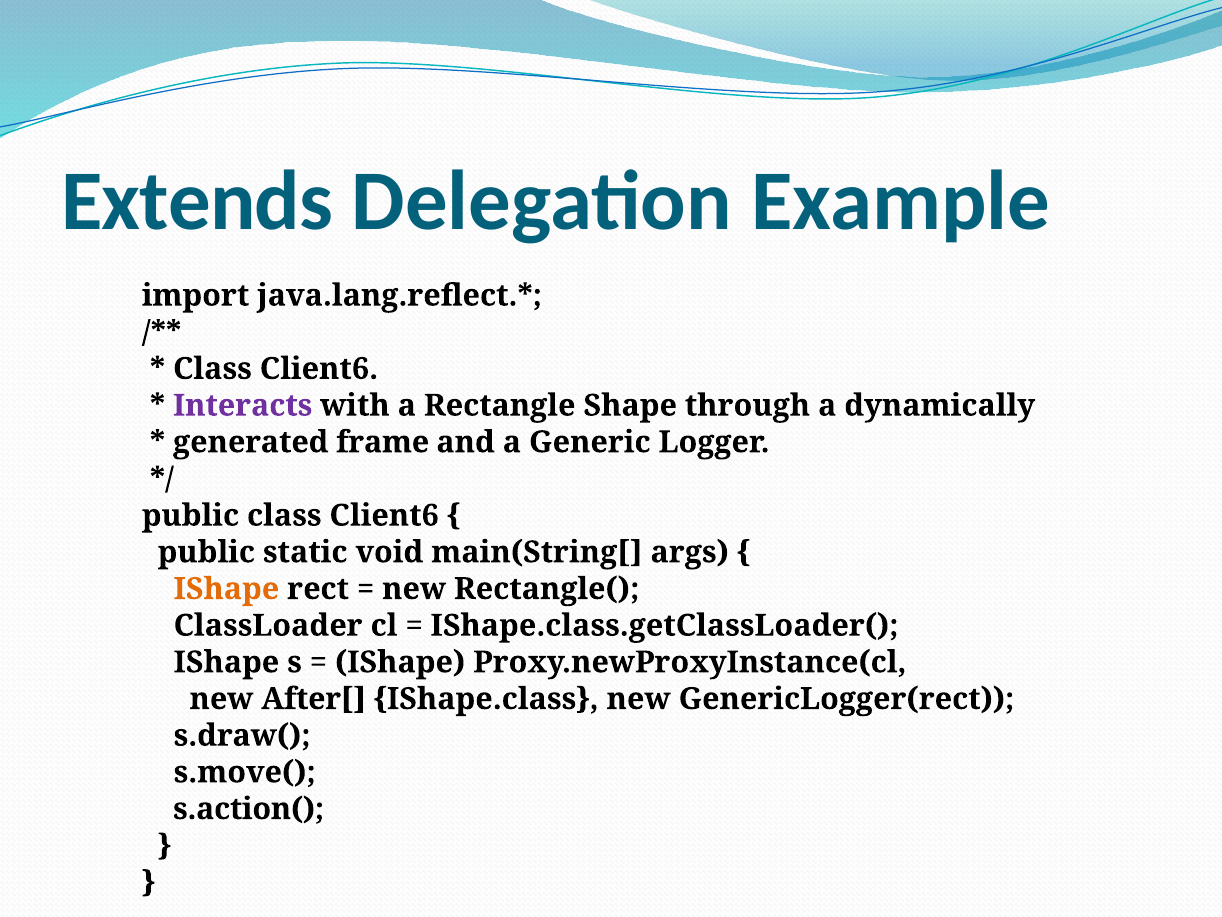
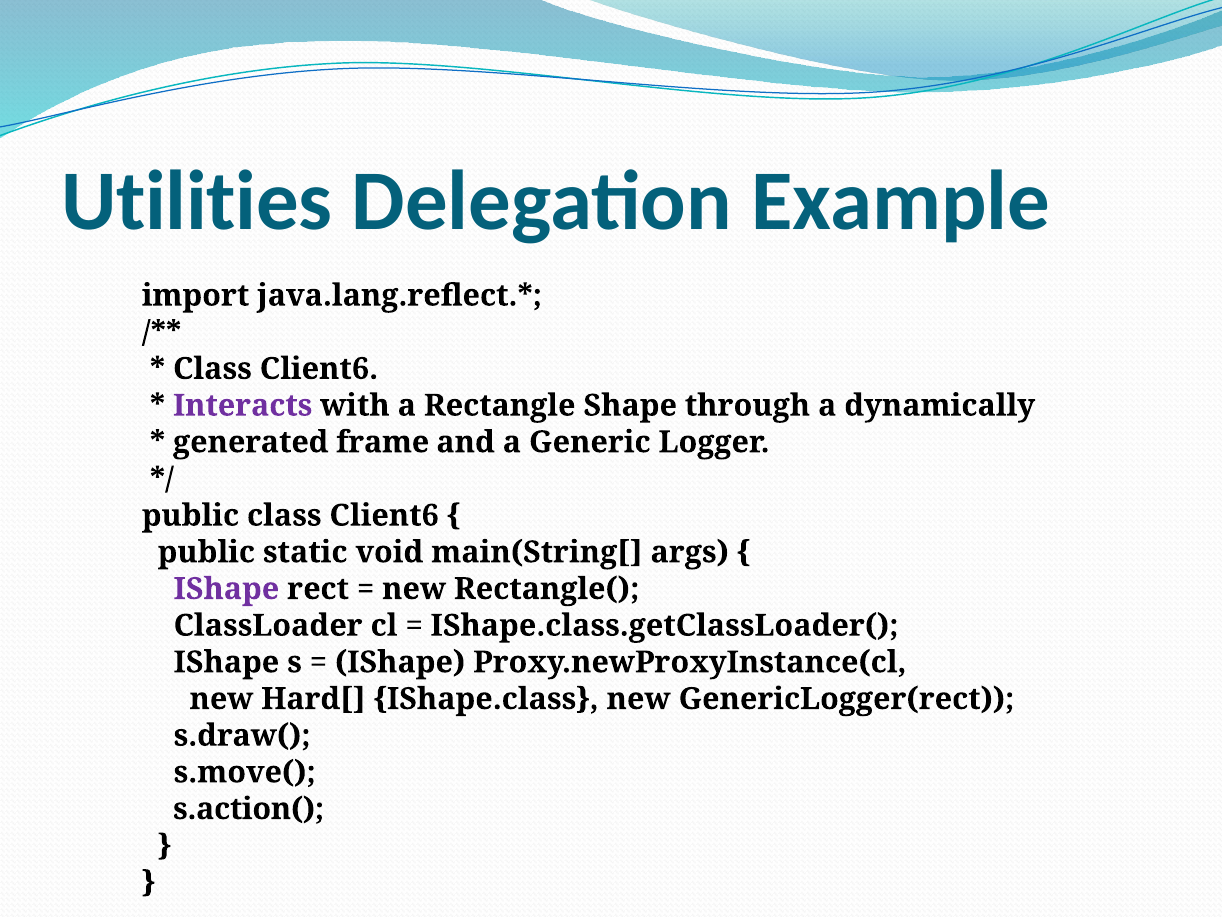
Extends: Extends -> Utilities
IShape at (226, 589) colour: orange -> purple
After[: After[ -> Hard[
